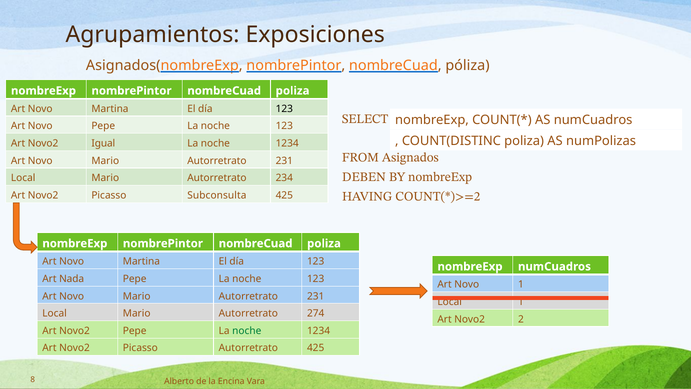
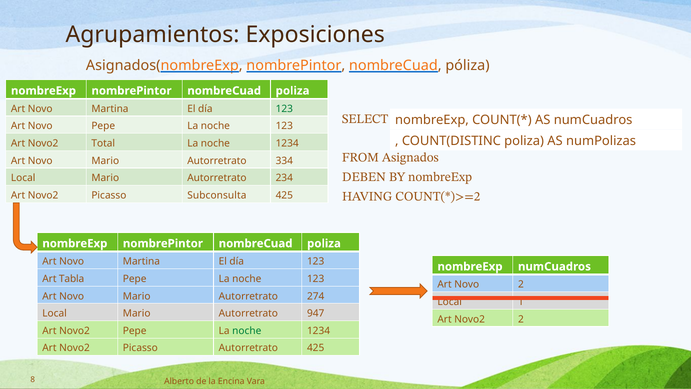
123 at (284, 109) colour: black -> green
Igual: Igual -> Total
231 at (284, 161): 231 -> 334
Nada: Nada -> Tabla
Novo 1: 1 -> 2
231 at (316, 296): 231 -> 274
274: 274 -> 947
